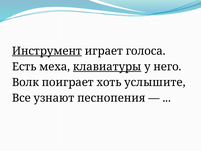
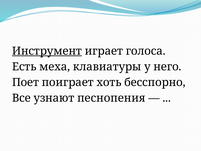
клавиатуры underline: present -> none
Волк: Волк -> Поет
услышите: услышите -> бесспорно
